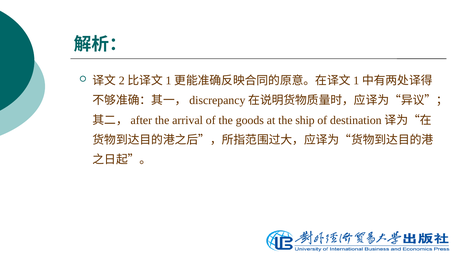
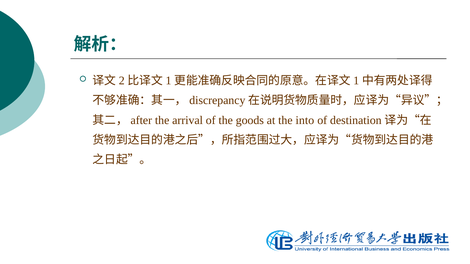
ship: ship -> into
